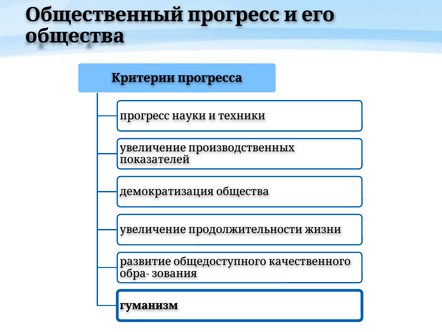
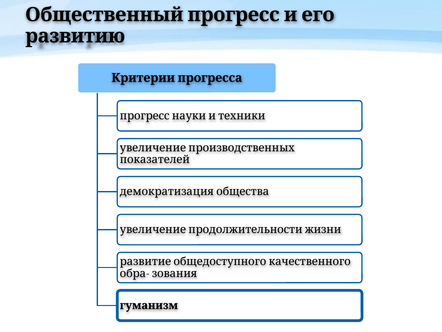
общества: общества -> развитию
